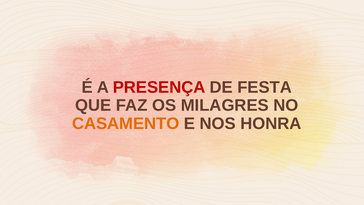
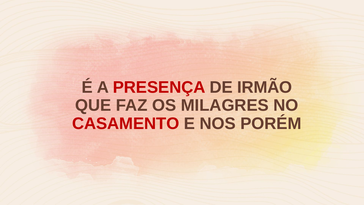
FESTA: FESTA -> IRMÃO
CASAMENTO colour: orange -> red
HONRA: HONRA -> PORÉM
